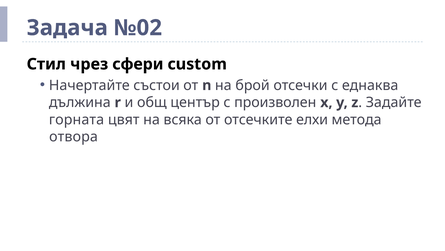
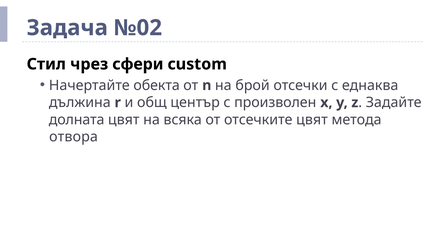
състои: състои -> обекта
горната: горната -> долната
отсечките елхи: елхи -> цвят
